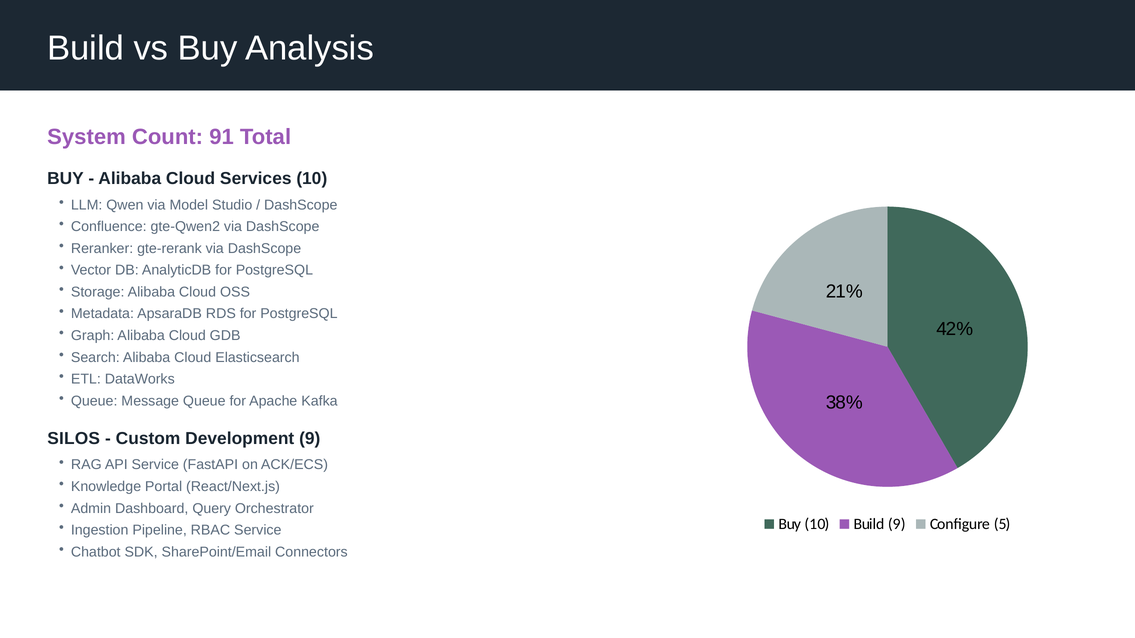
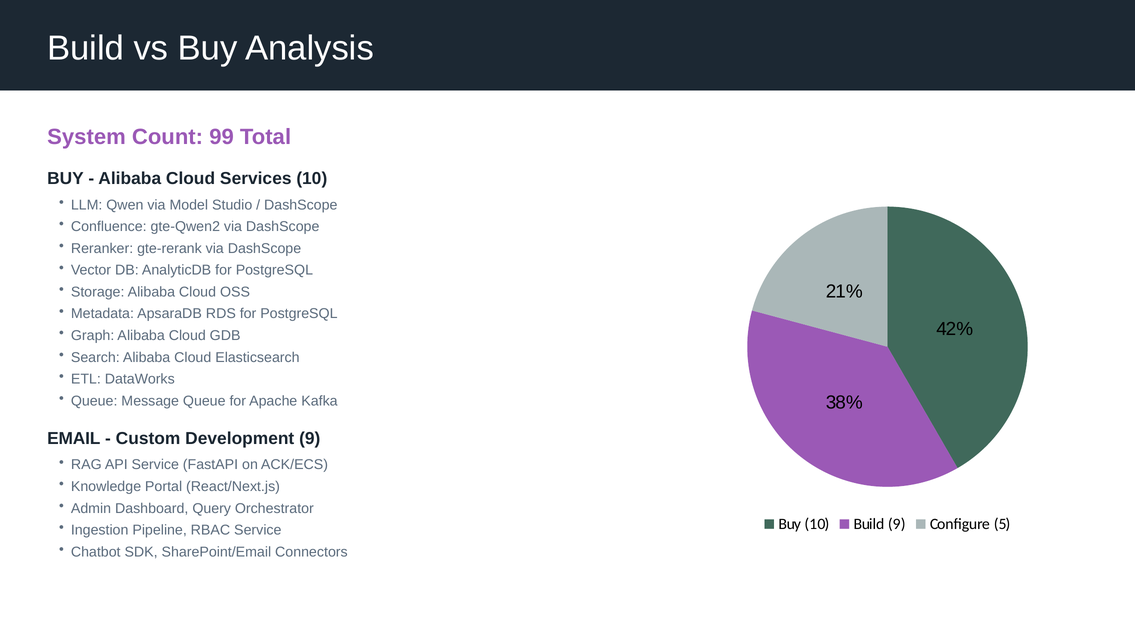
91: 91 -> 99
SILOS: SILOS -> EMAIL
